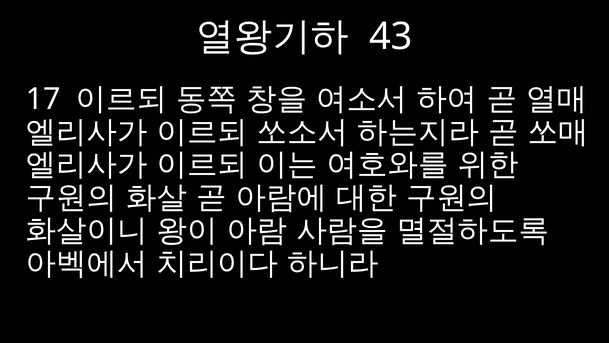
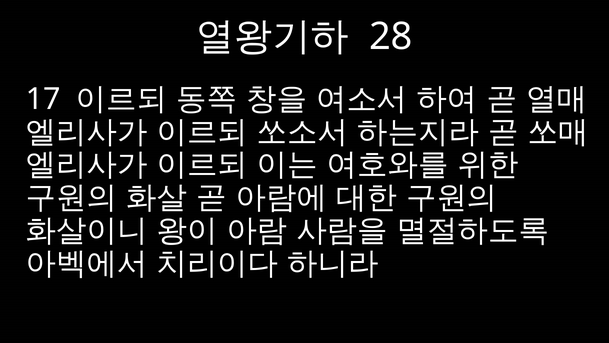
43: 43 -> 28
